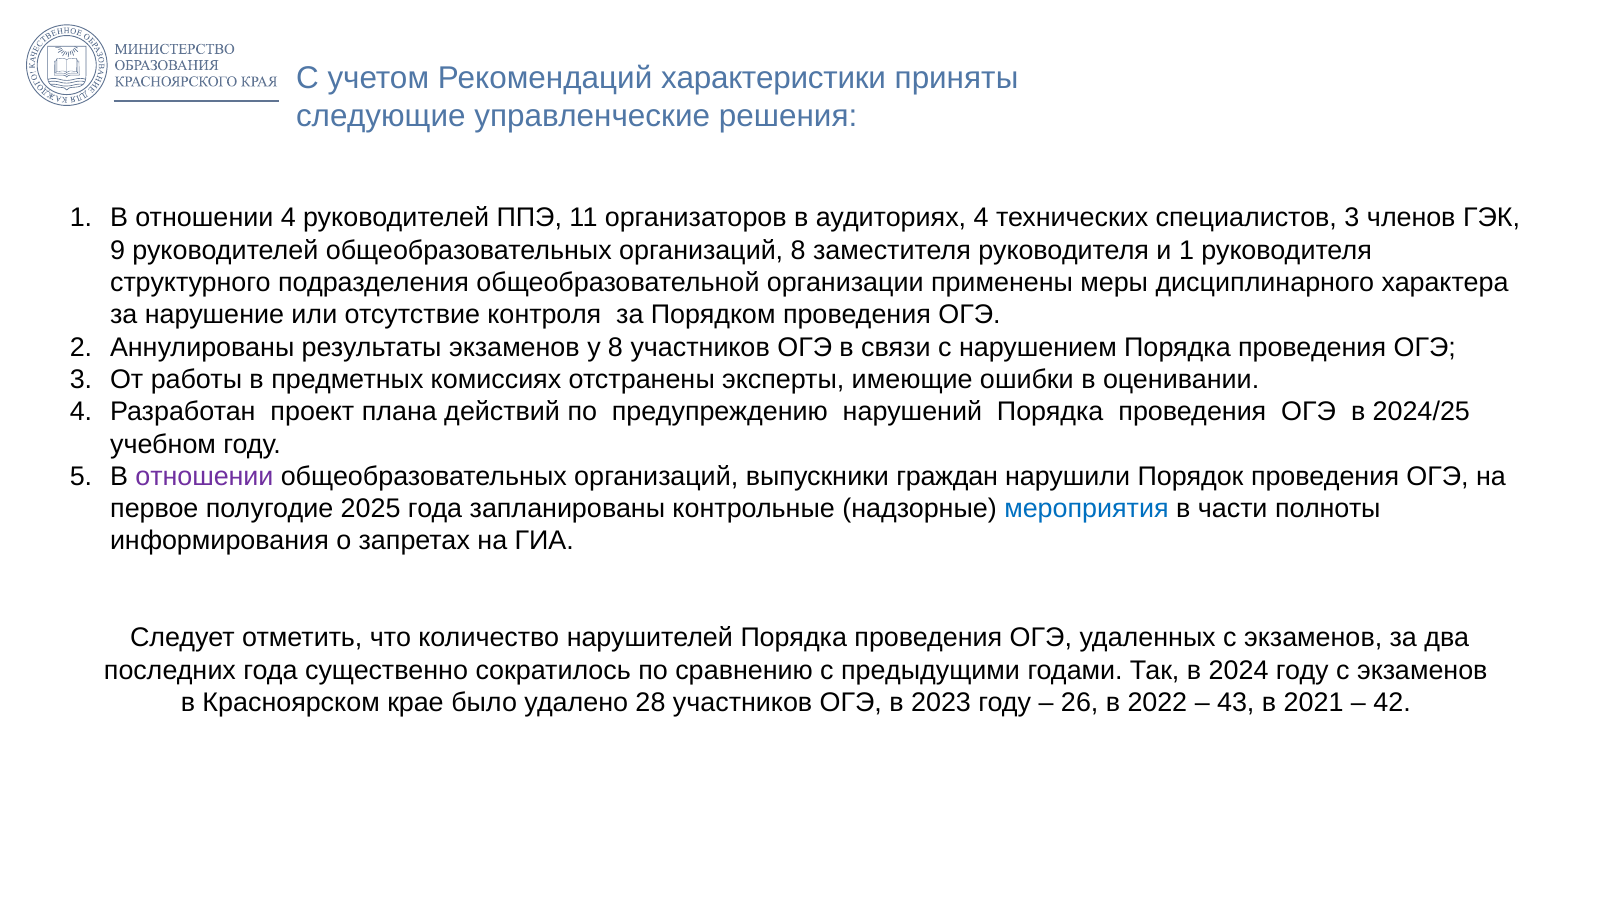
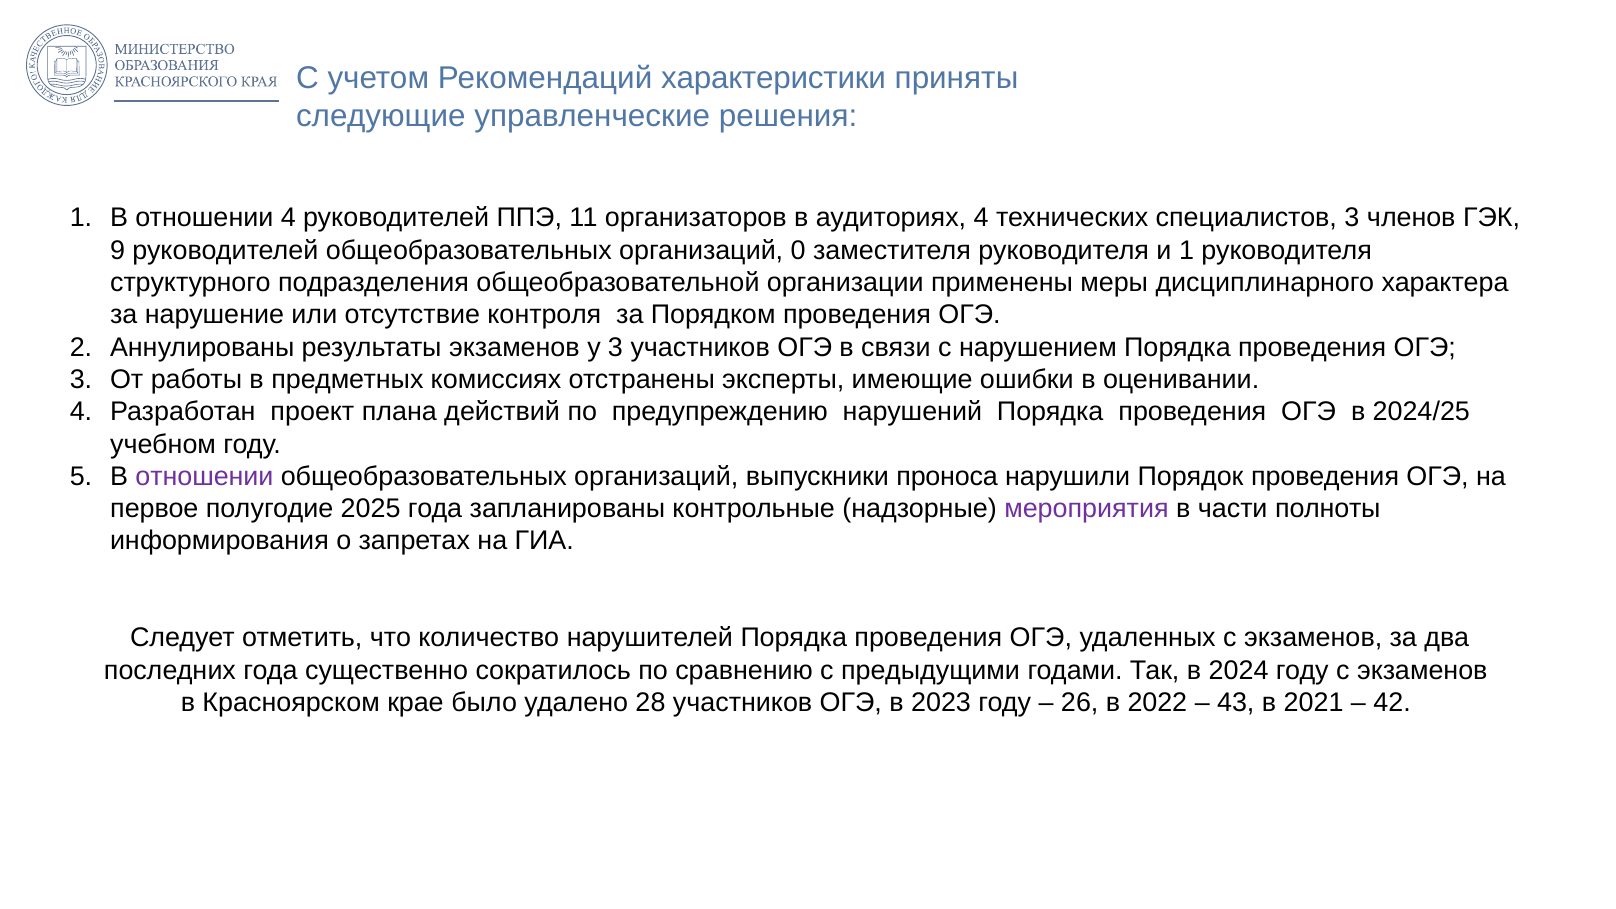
организаций 8: 8 -> 0
у 8: 8 -> 3
граждан: граждан -> проноса
мероприятия colour: blue -> purple
